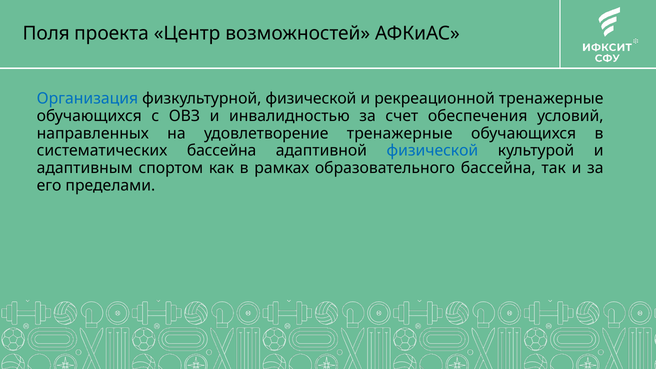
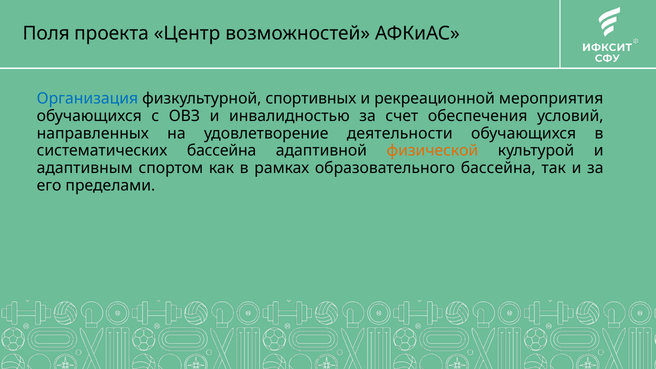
физкультурной физической: физической -> спортивных
рекреационной тренажерные: тренажерные -> мероприятия
удовлетворение тренажерные: тренажерные -> деятельности
физической at (432, 151) colour: blue -> orange
